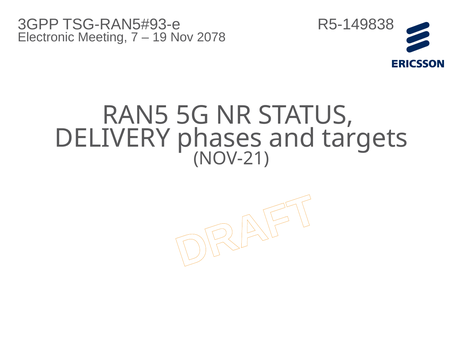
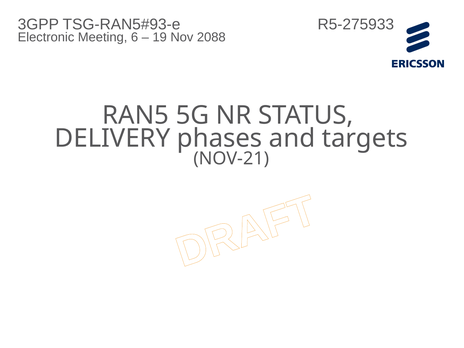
R5-149838: R5-149838 -> R5-275933
7: 7 -> 6
2078: 2078 -> 2088
